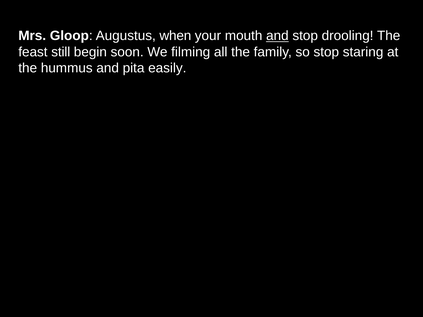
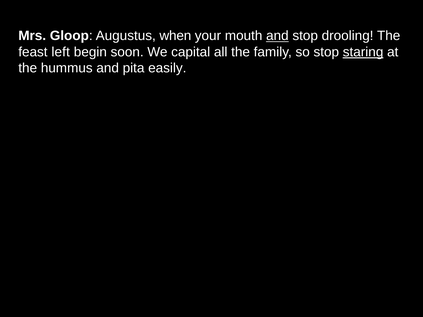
still: still -> left
filming: filming -> capital
staring underline: none -> present
